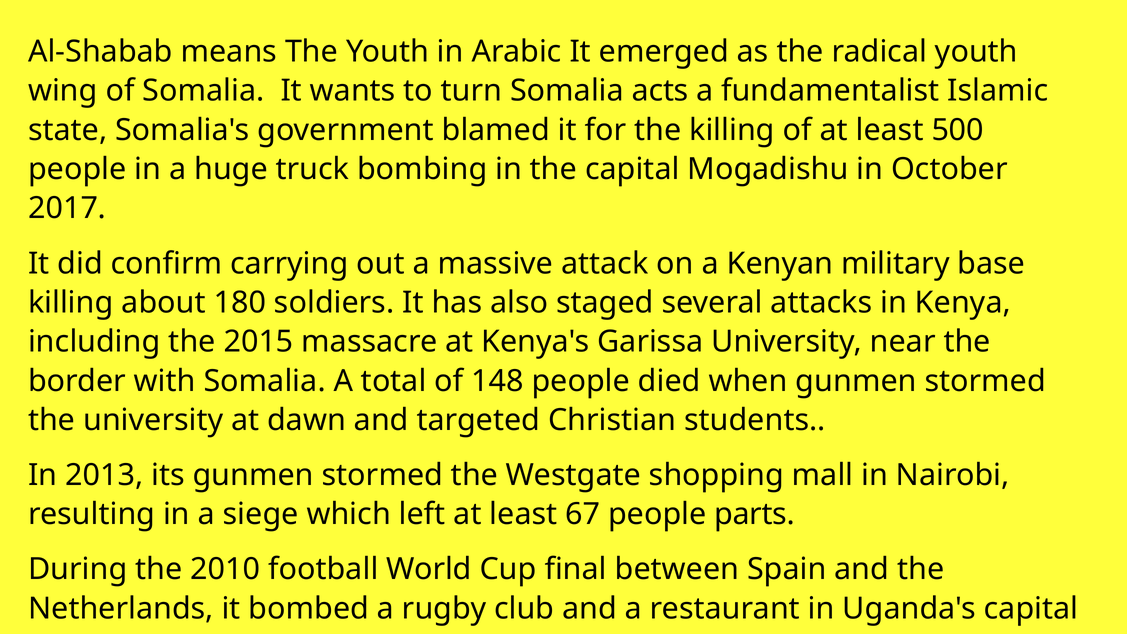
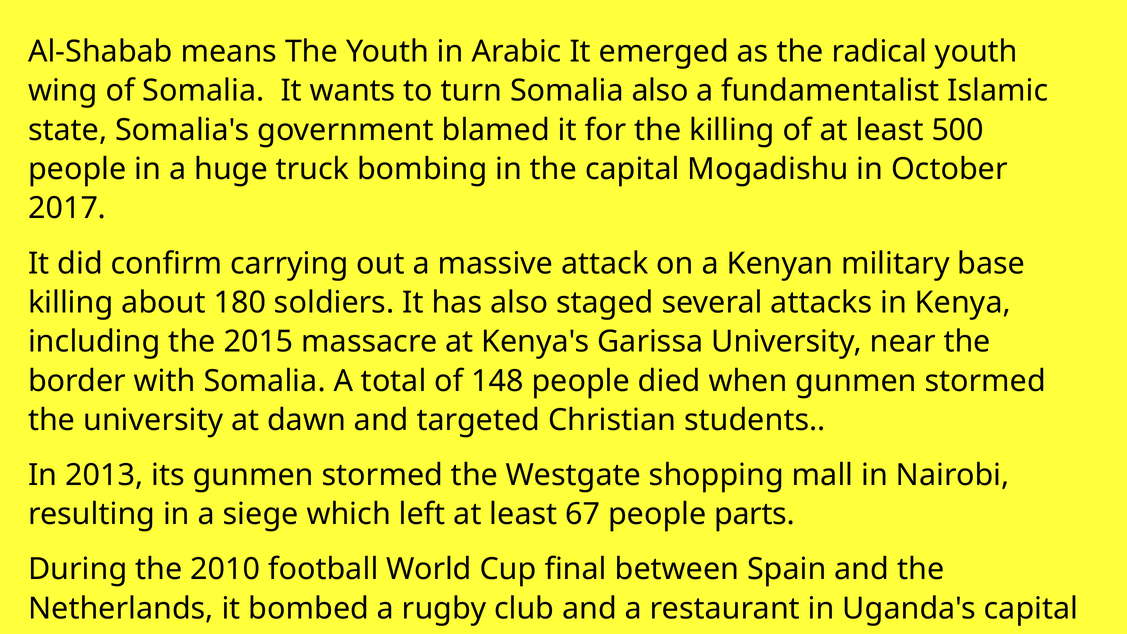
Somalia acts: acts -> also
